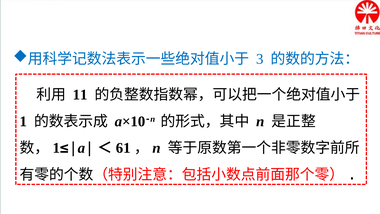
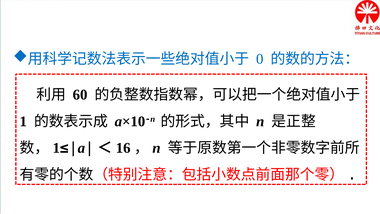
3: 3 -> 0
11: 11 -> 60
61: 61 -> 16
